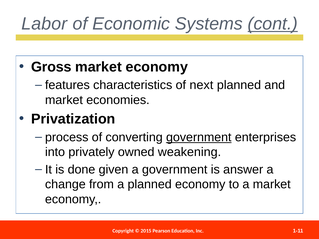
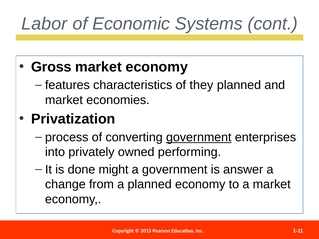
cont underline: present -> none
next: next -> they
weakening: weakening -> performing
given: given -> might
